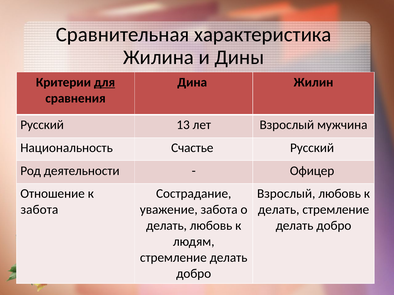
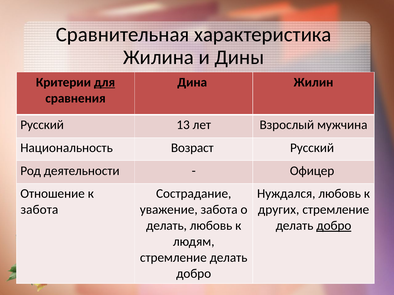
Счастье: Счастье -> Возраст
Взрослый at (286, 194): Взрослый -> Нуждался
делать at (279, 210): делать -> других
добро at (334, 226) underline: none -> present
